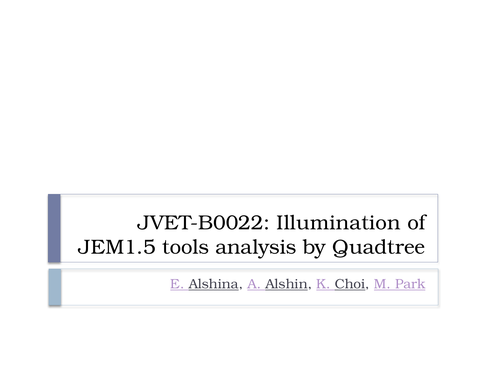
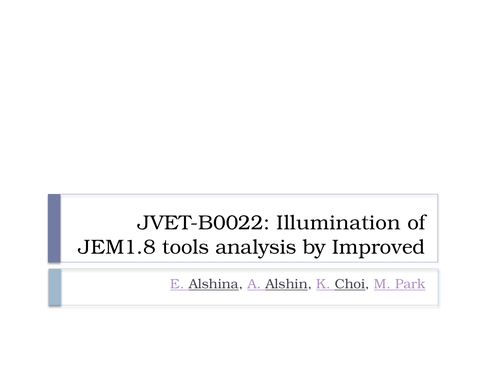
JEM1.5: JEM1.5 -> JEM1.8
Quadtree: Quadtree -> Improved
